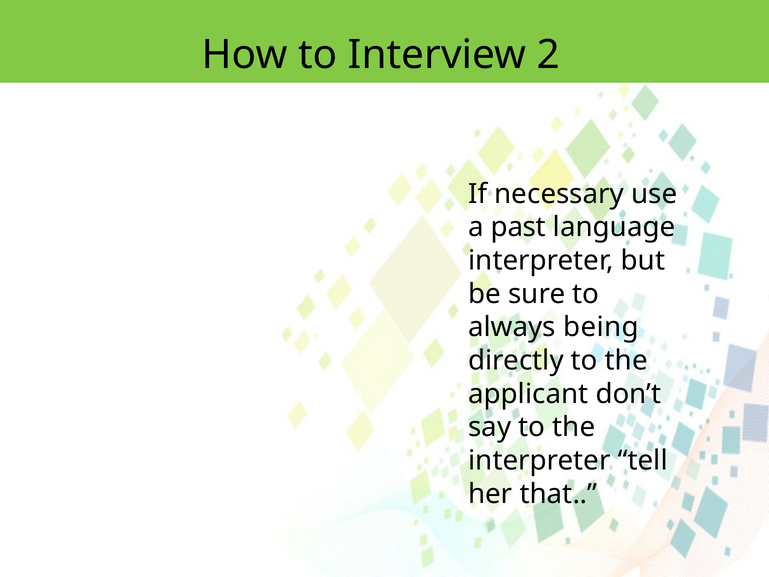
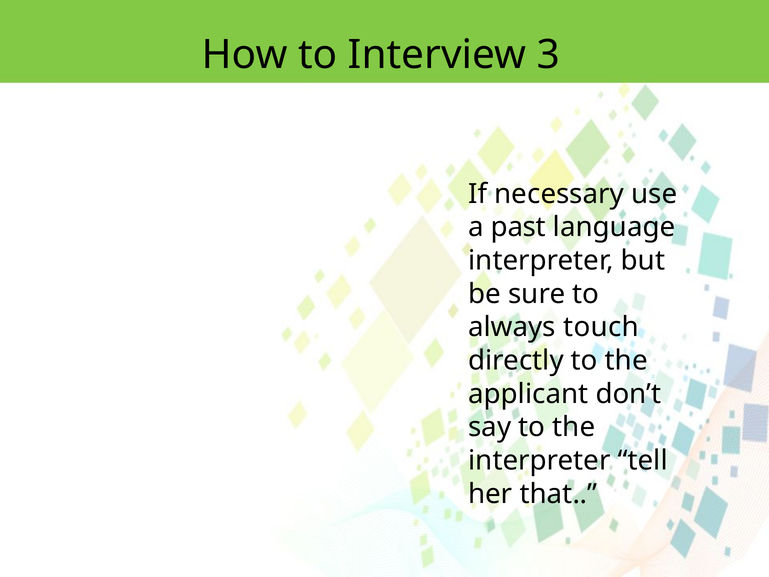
2: 2 -> 3
being: being -> touch
